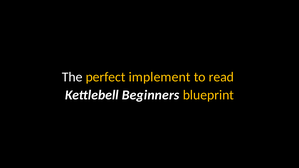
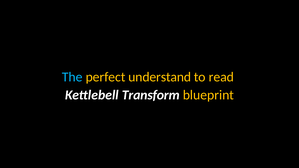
The colour: white -> light blue
implement: implement -> understand
Beginners: Beginners -> Transform
